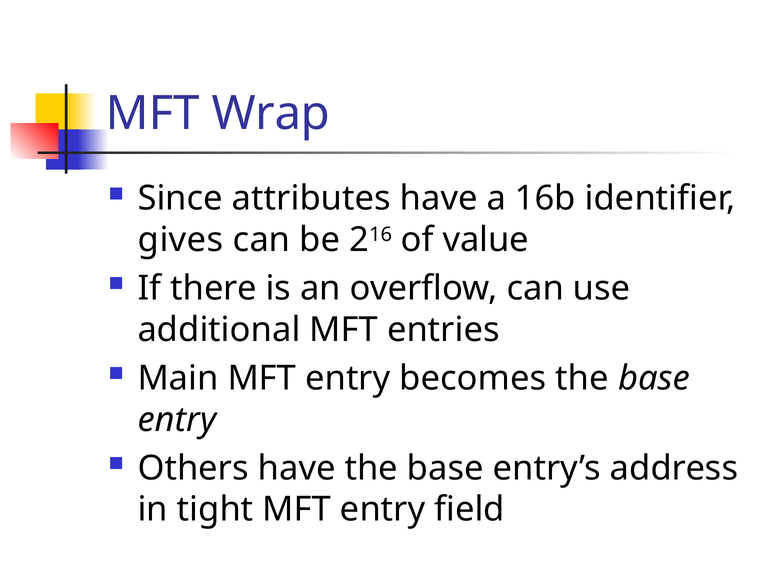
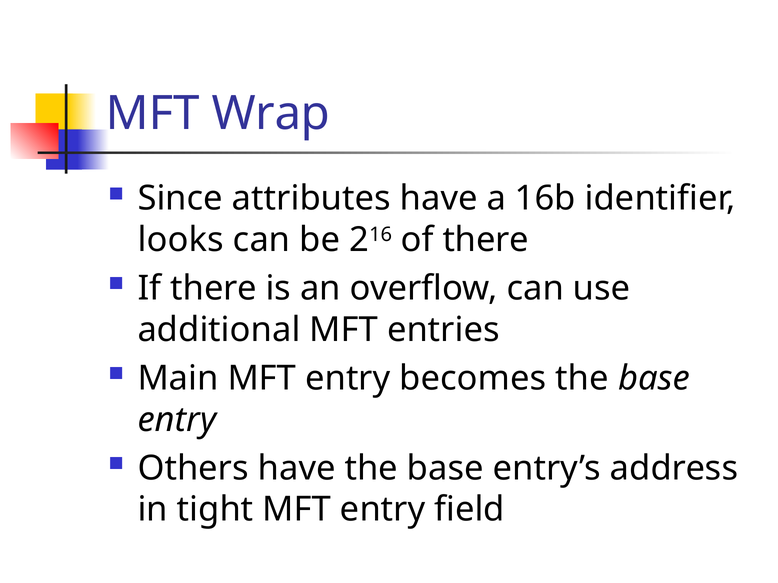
gives: gives -> looks
of value: value -> there
